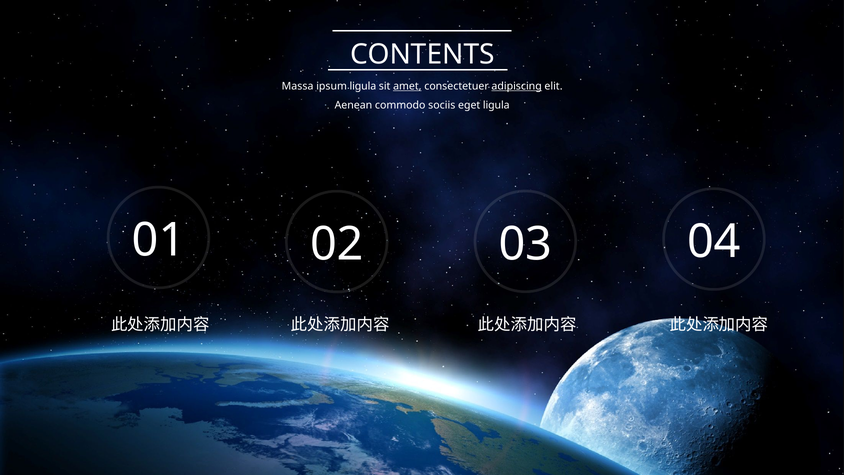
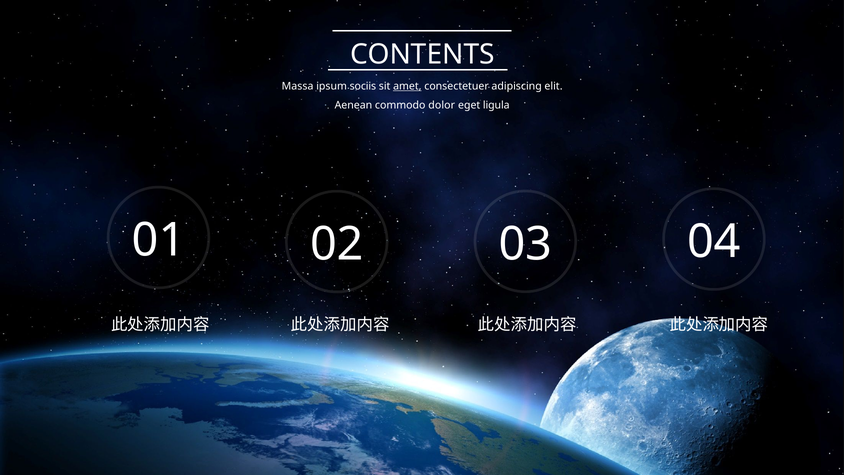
ipsum ligula: ligula -> sociis
adipiscing underline: present -> none
sociis: sociis -> dolor
